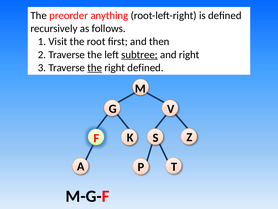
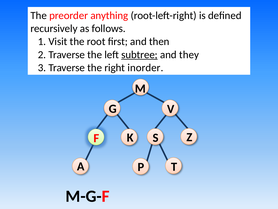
and right: right -> they
the at (95, 67) underline: present -> none
right defined: defined -> inorder
